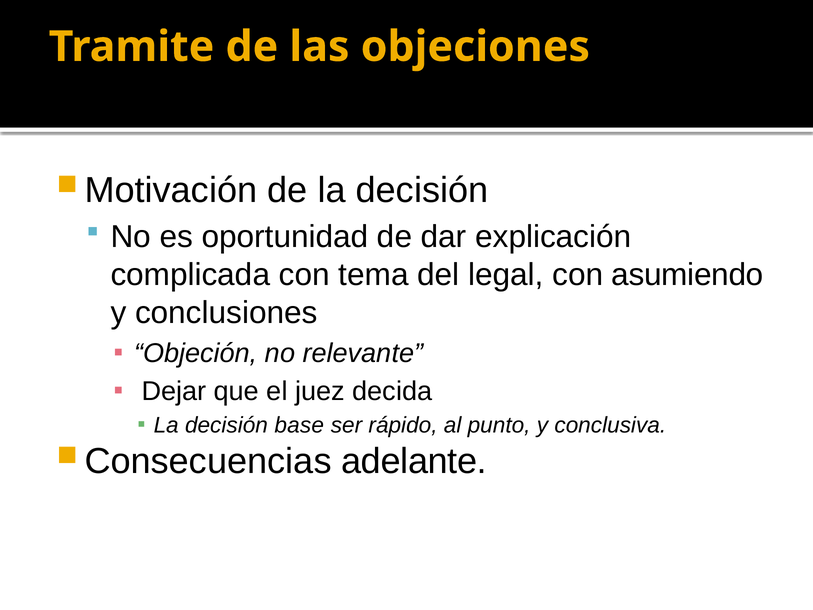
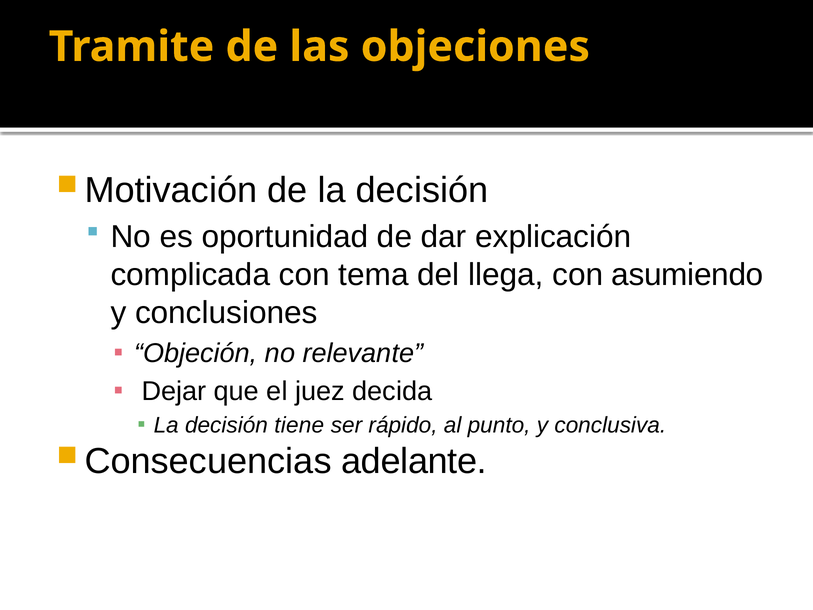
legal: legal -> llega
base: base -> tiene
